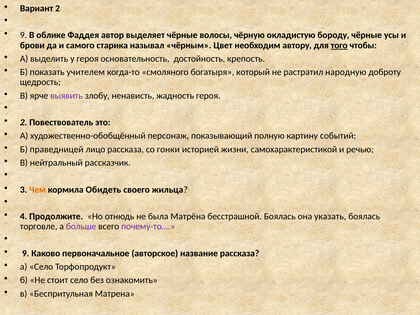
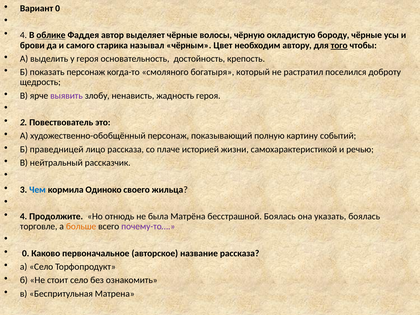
Вариант 2: 2 -> 0
9 at (23, 35): 9 -> 4
облике underline: none -> present
показать учителем: учителем -> персонаж
народную: народную -> поселился
гонки: гонки -> плаче
Чем colour: orange -> blue
Обидеть: Обидеть -> Одиноко
больше colour: purple -> orange
9 at (26, 253): 9 -> 0
